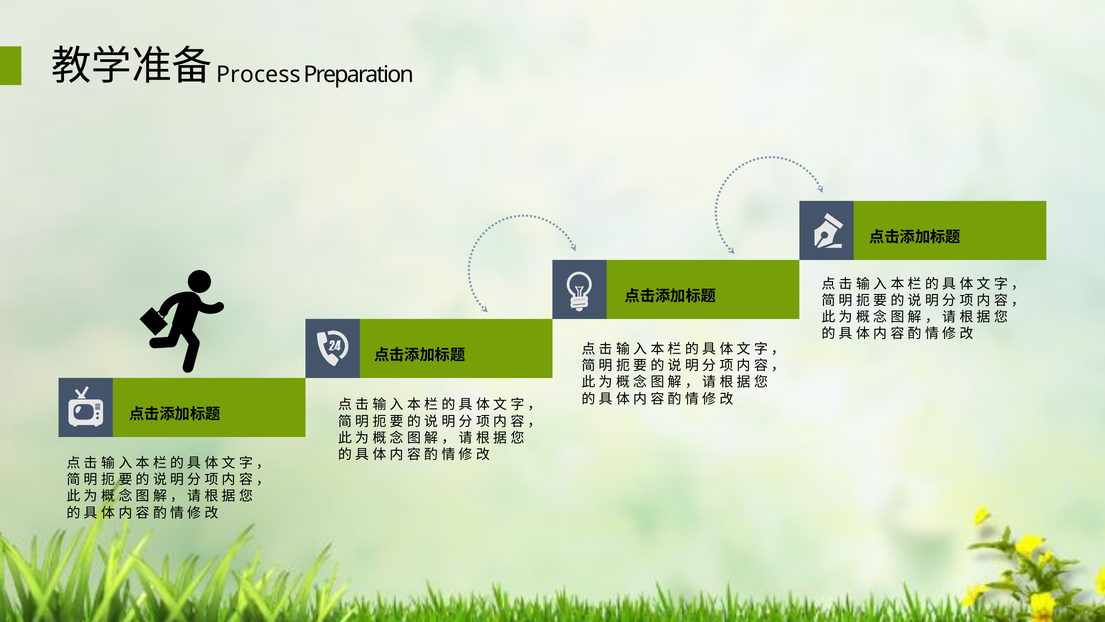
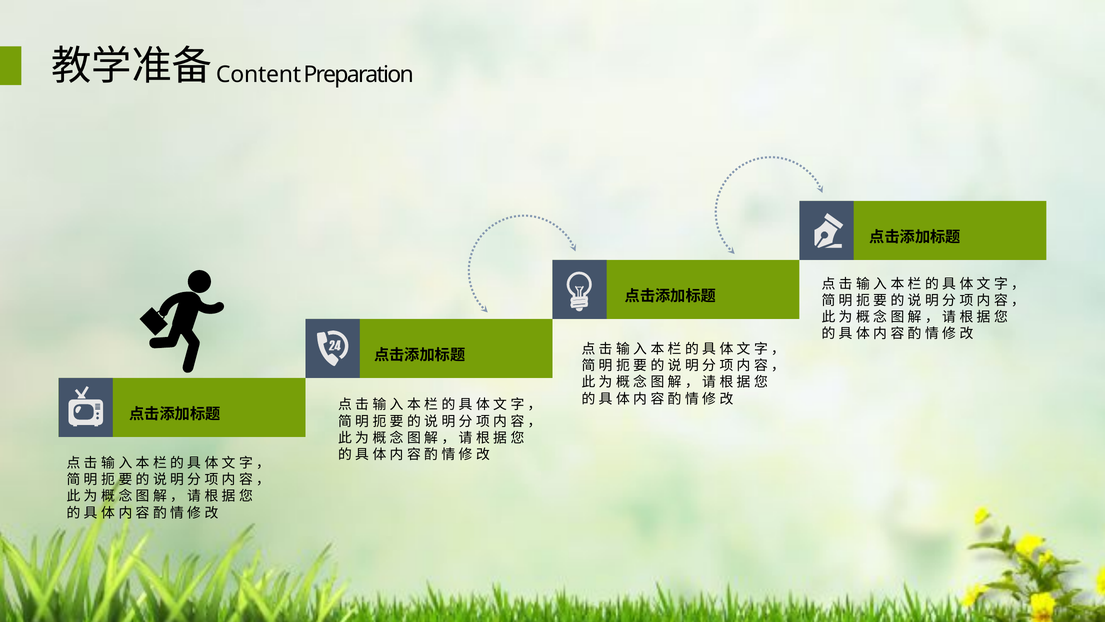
Process: Process -> Content
